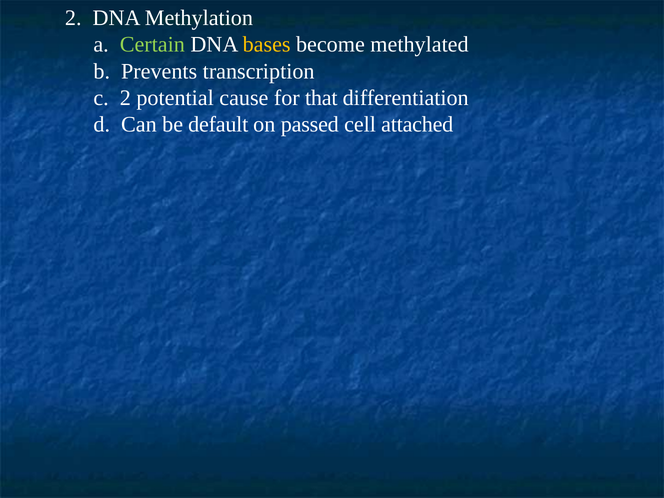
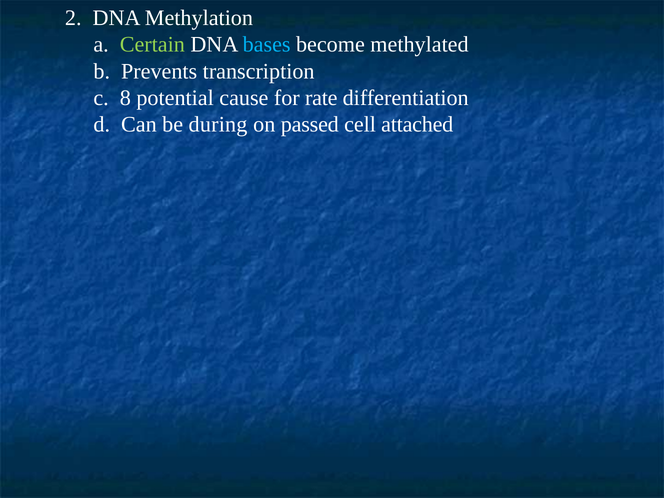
bases colour: yellow -> light blue
c 2: 2 -> 8
that: that -> rate
default: default -> during
